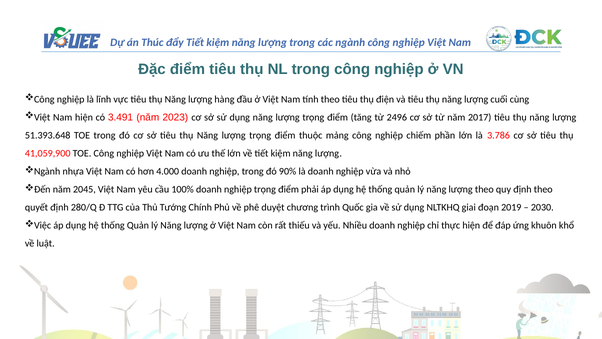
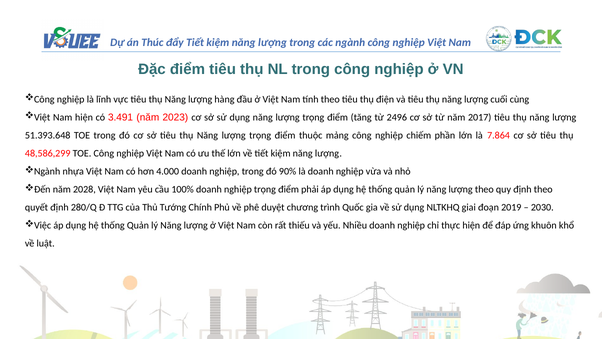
3.786: 3.786 -> 7.864
41,059,900: 41,059,900 -> 48,586,299
2045: 2045 -> 2028
